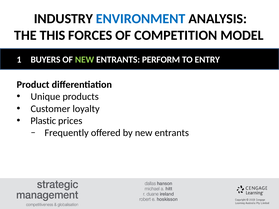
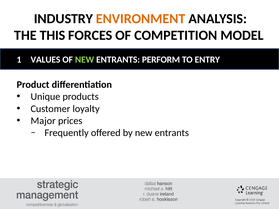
ENVIRONMENT colour: blue -> orange
BUYERS: BUYERS -> VALUES
Plastic: Plastic -> Major
